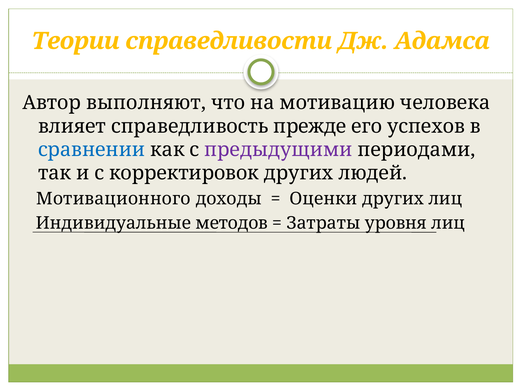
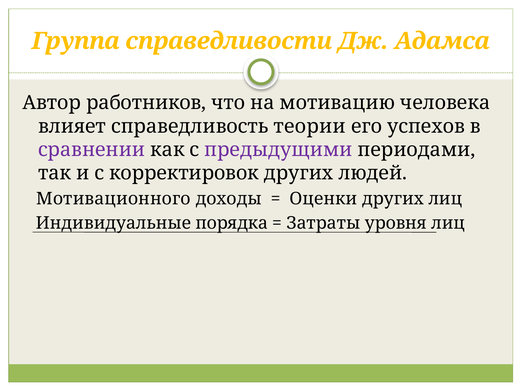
Теории: Теории -> Группа
выполняют: выполняют -> работников
прежде: прежде -> теории
сравнении colour: blue -> purple
методов: методов -> порядка
